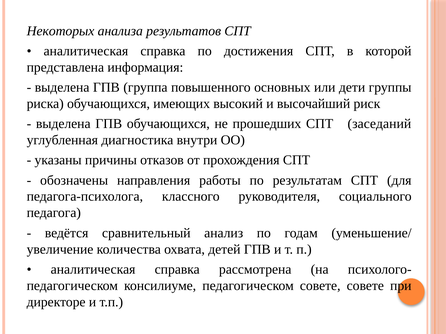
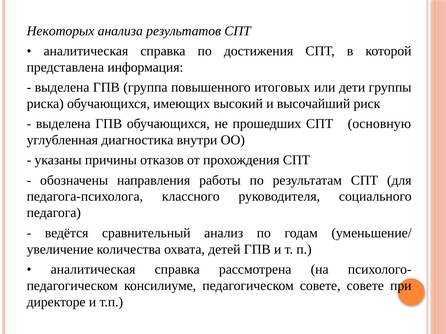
основных: основных -> итоговых
заседаний: заседаний -> основную
